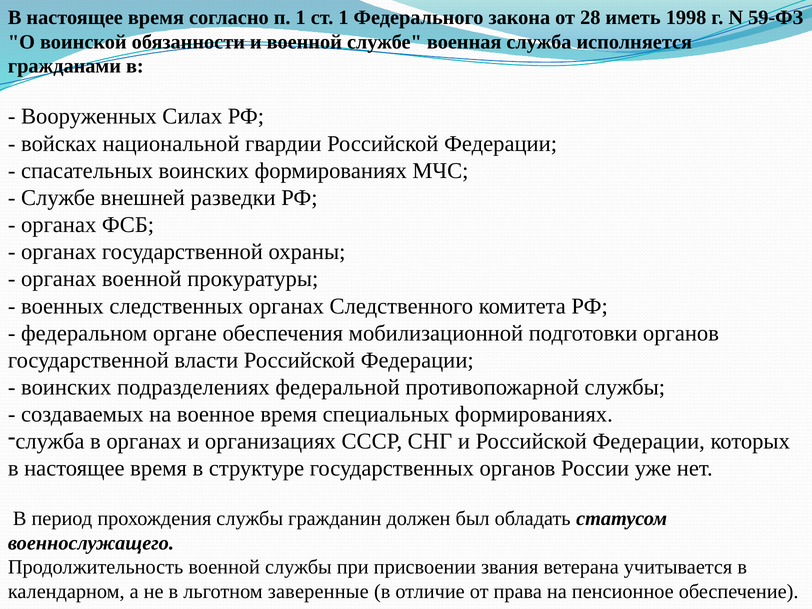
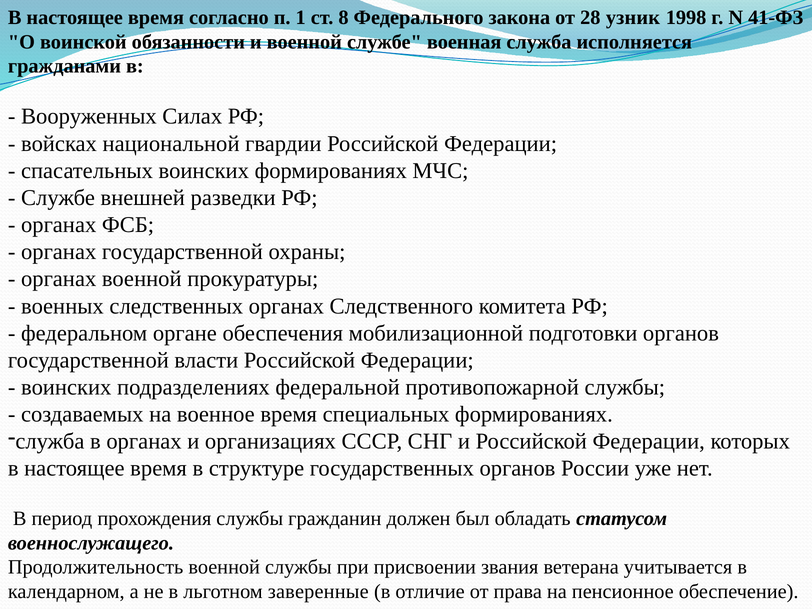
ст 1: 1 -> 8
иметь: иметь -> узник
59-ФЗ: 59-ФЗ -> 41-ФЗ
